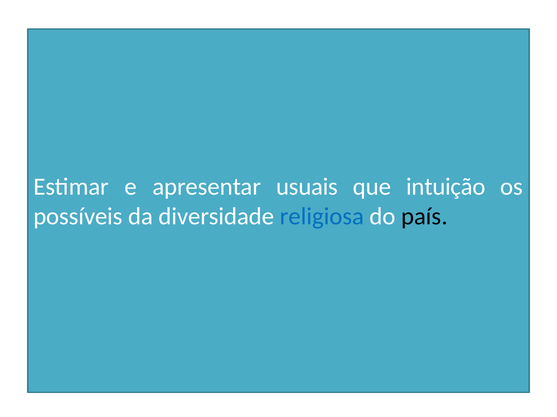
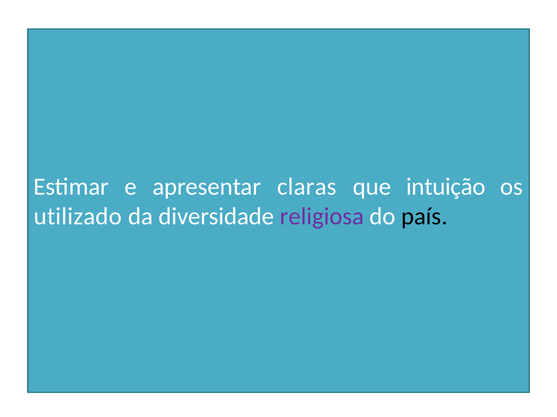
usuais: usuais -> claras
possíveis: possíveis -> utilizado
religiosa colour: blue -> purple
